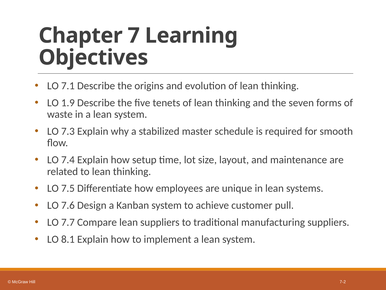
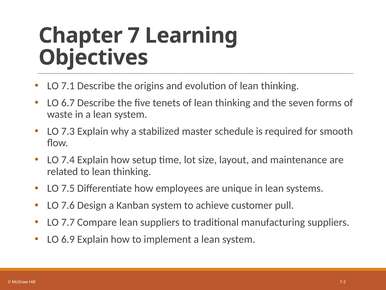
1.9: 1.9 -> 6.7
8.1: 8.1 -> 6.9
